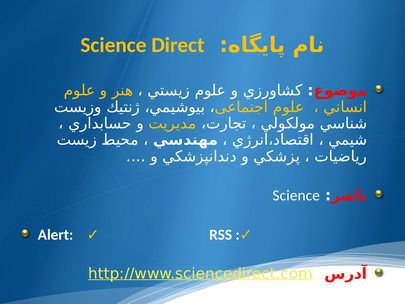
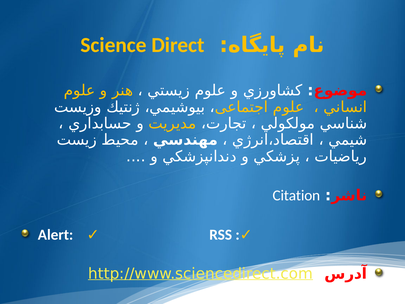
Science at (296, 195): Science -> Citation
